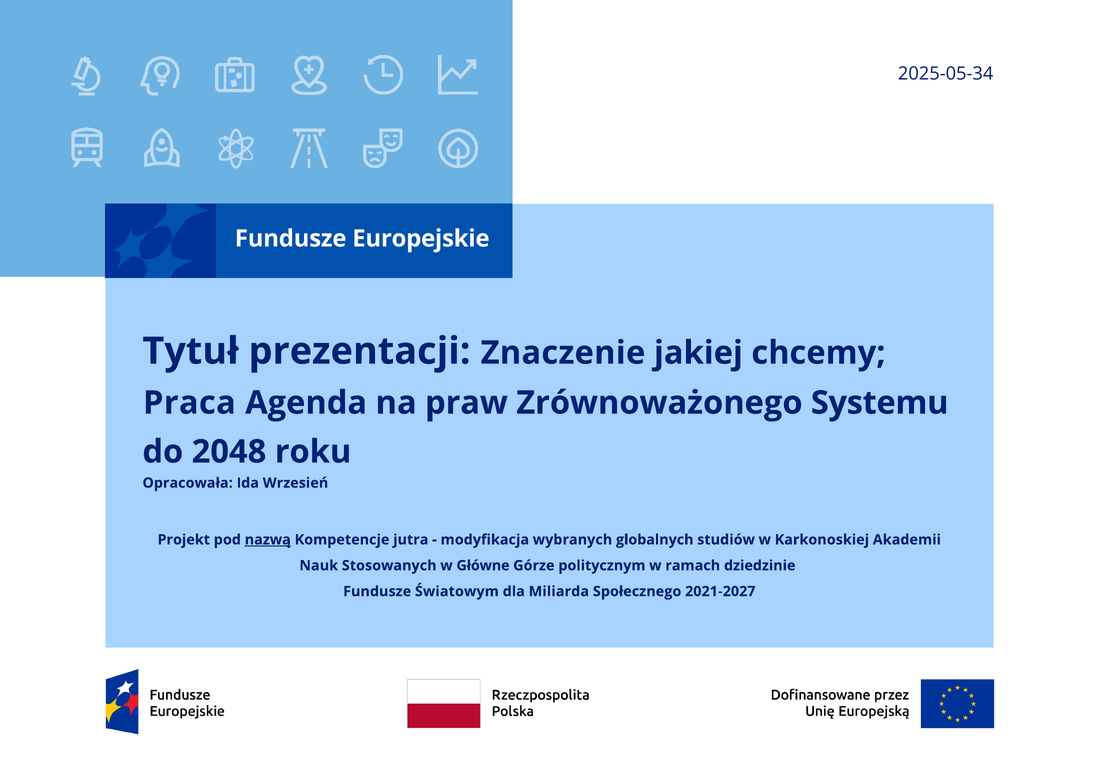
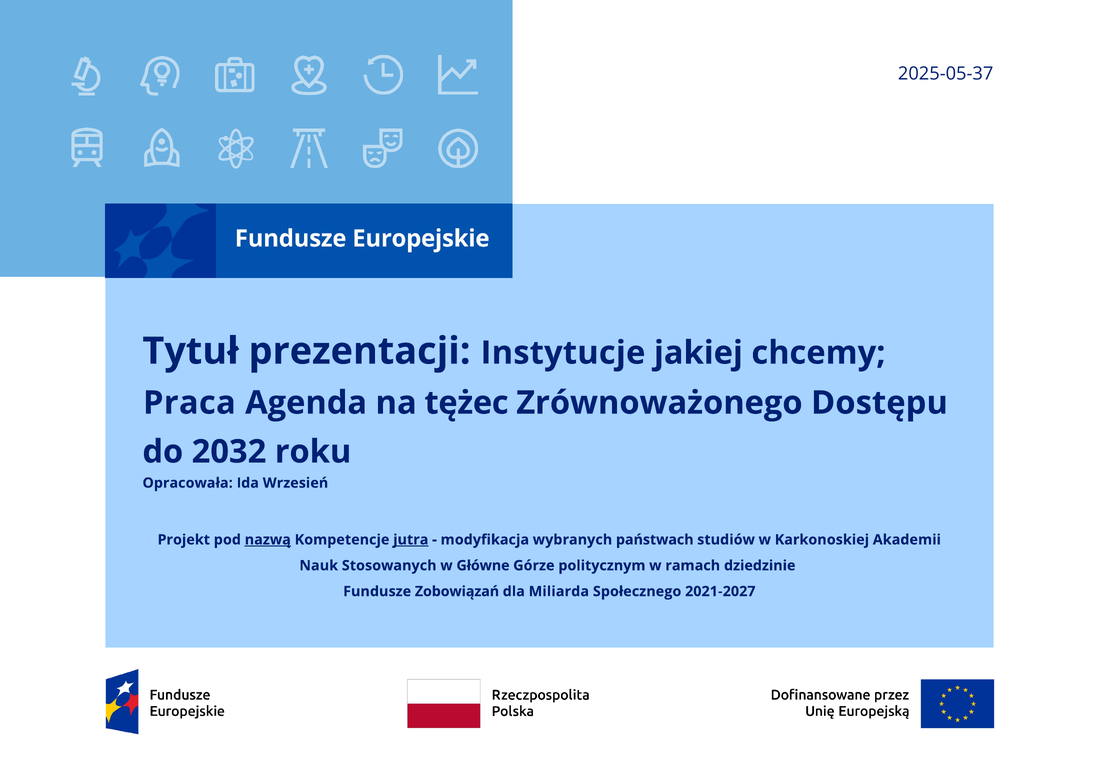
2025-05-34: 2025-05-34 -> 2025-05-37
Znaczenie: Znaczenie -> Instytucje
praw: praw -> tężec
Systemu: Systemu -> Dostępu
2048: 2048 -> 2032
jutra underline: none -> present
globalnych: globalnych -> państwach
Światowym: Światowym -> Zobowiązań
